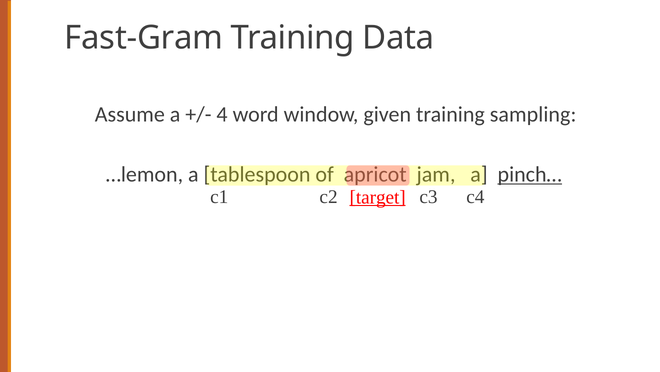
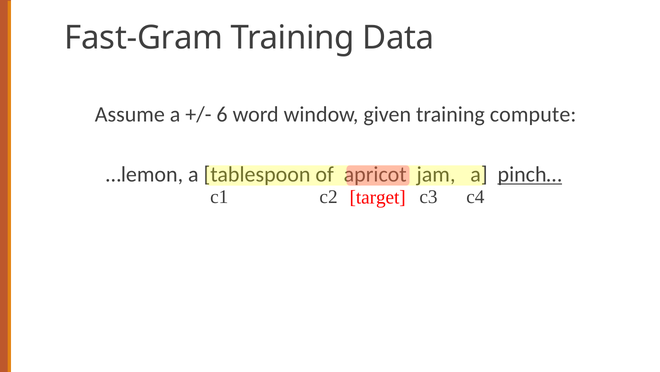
4: 4 -> 6
sampling: sampling -> compute
target underline: present -> none
